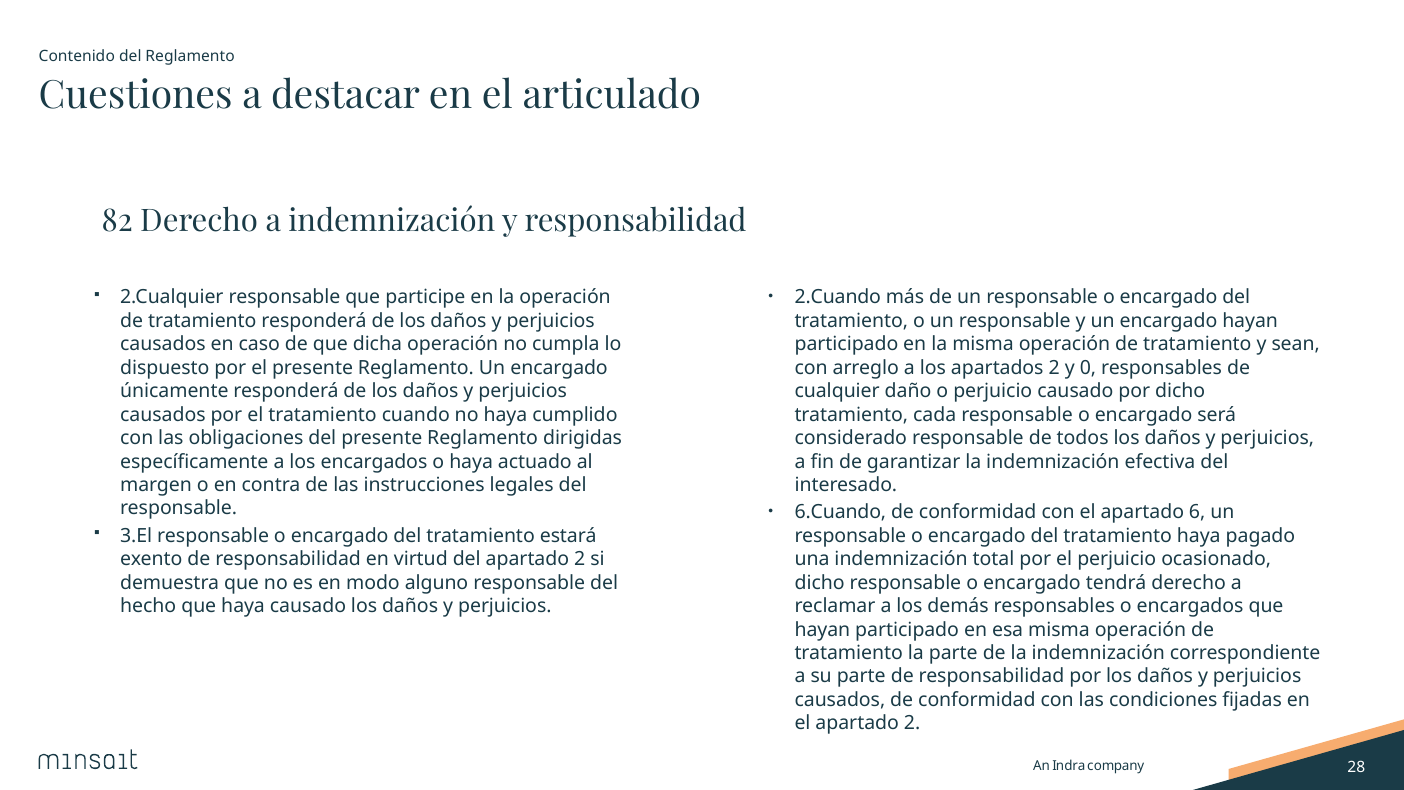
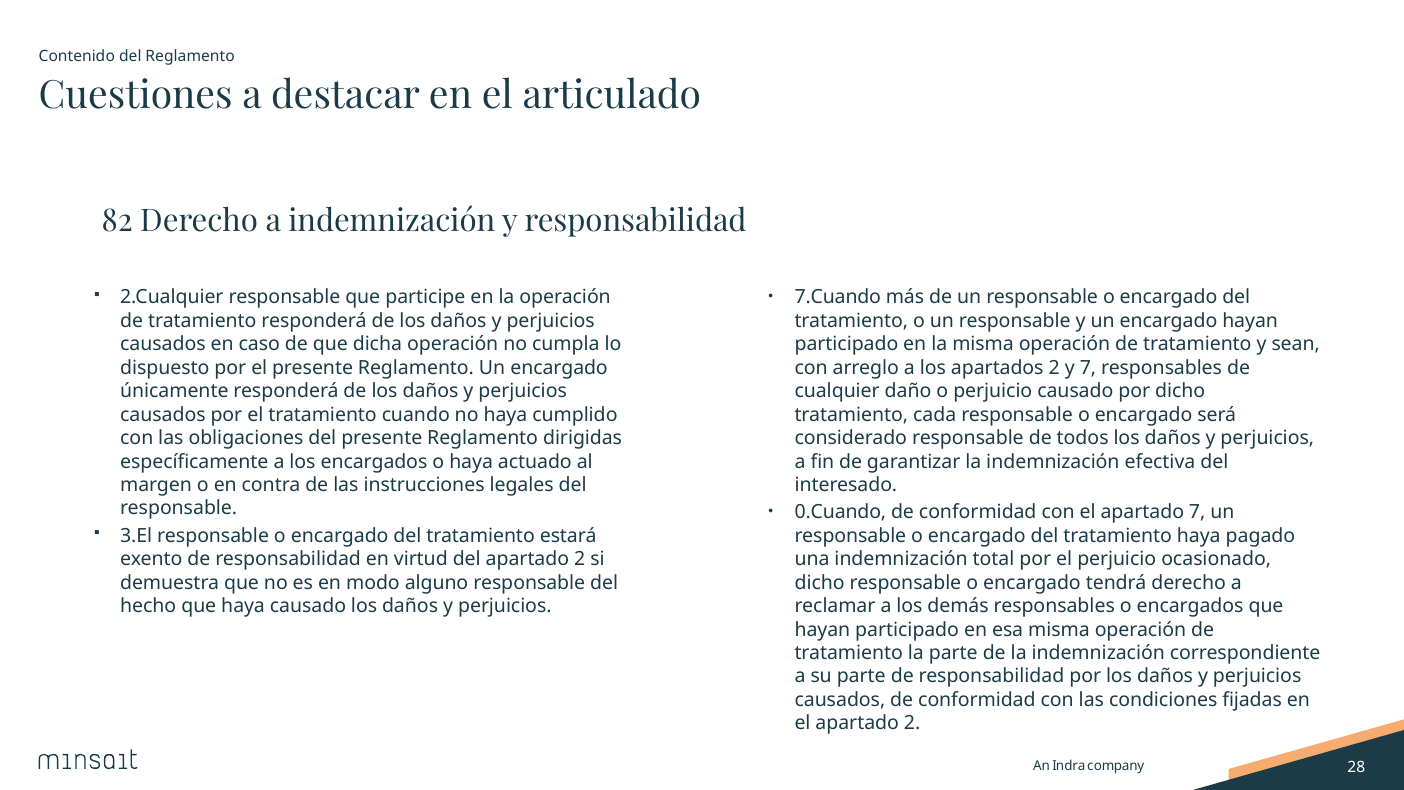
2.Cuando: 2.Cuando -> 7.Cuando
y 0: 0 -> 7
6.Cuando: 6.Cuando -> 0.Cuando
apartado 6: 6 -> 7
